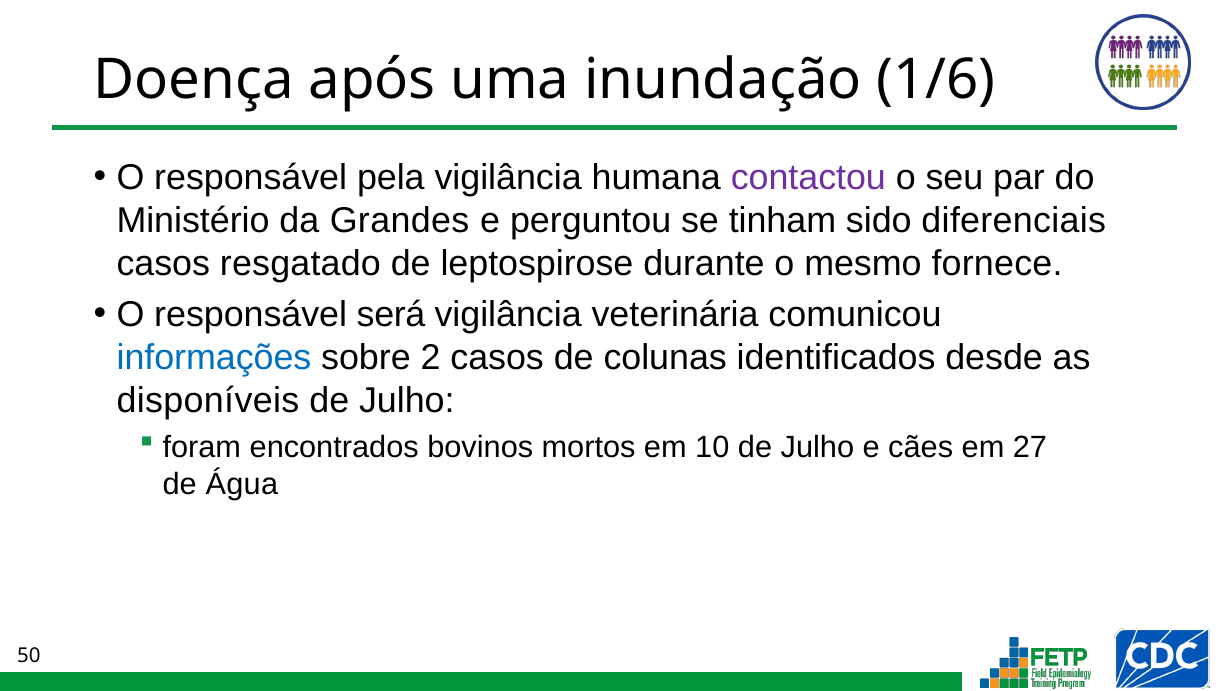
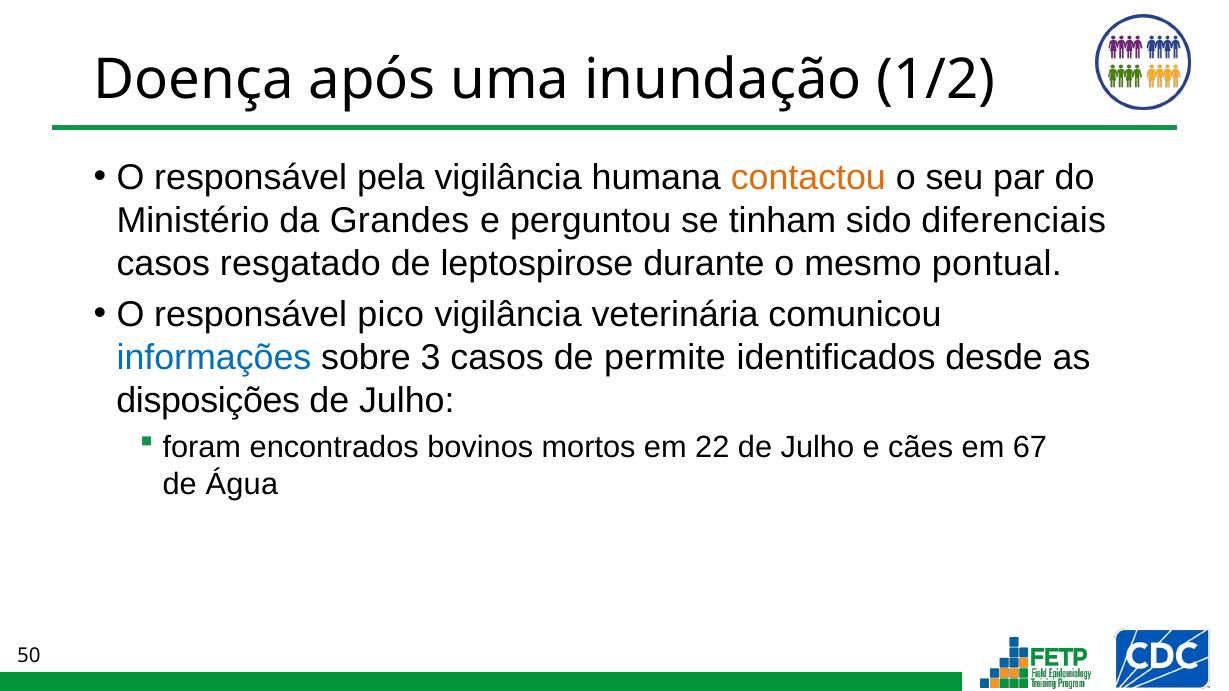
1/6: 1/6 -> 1/2
contactou colour: purple -> orange
fornece: fornece -> pontual
será: será -> pico
2: 2 -> 3
colunas: colunas -> permite
disponíveis: disponíveis -> disposições
10: 10 -> 22
27: 27 -> 67
